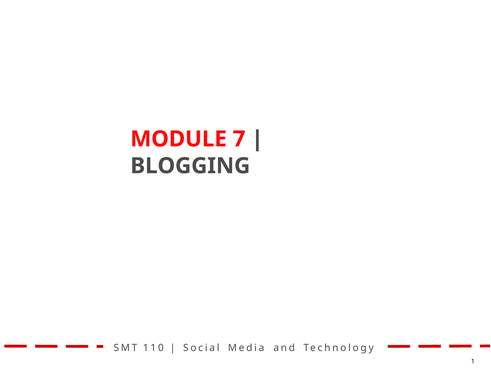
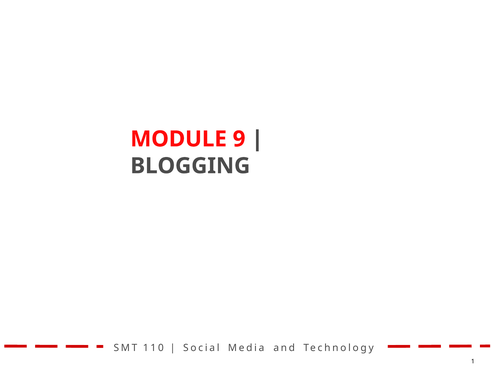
7: 7 -> 9
